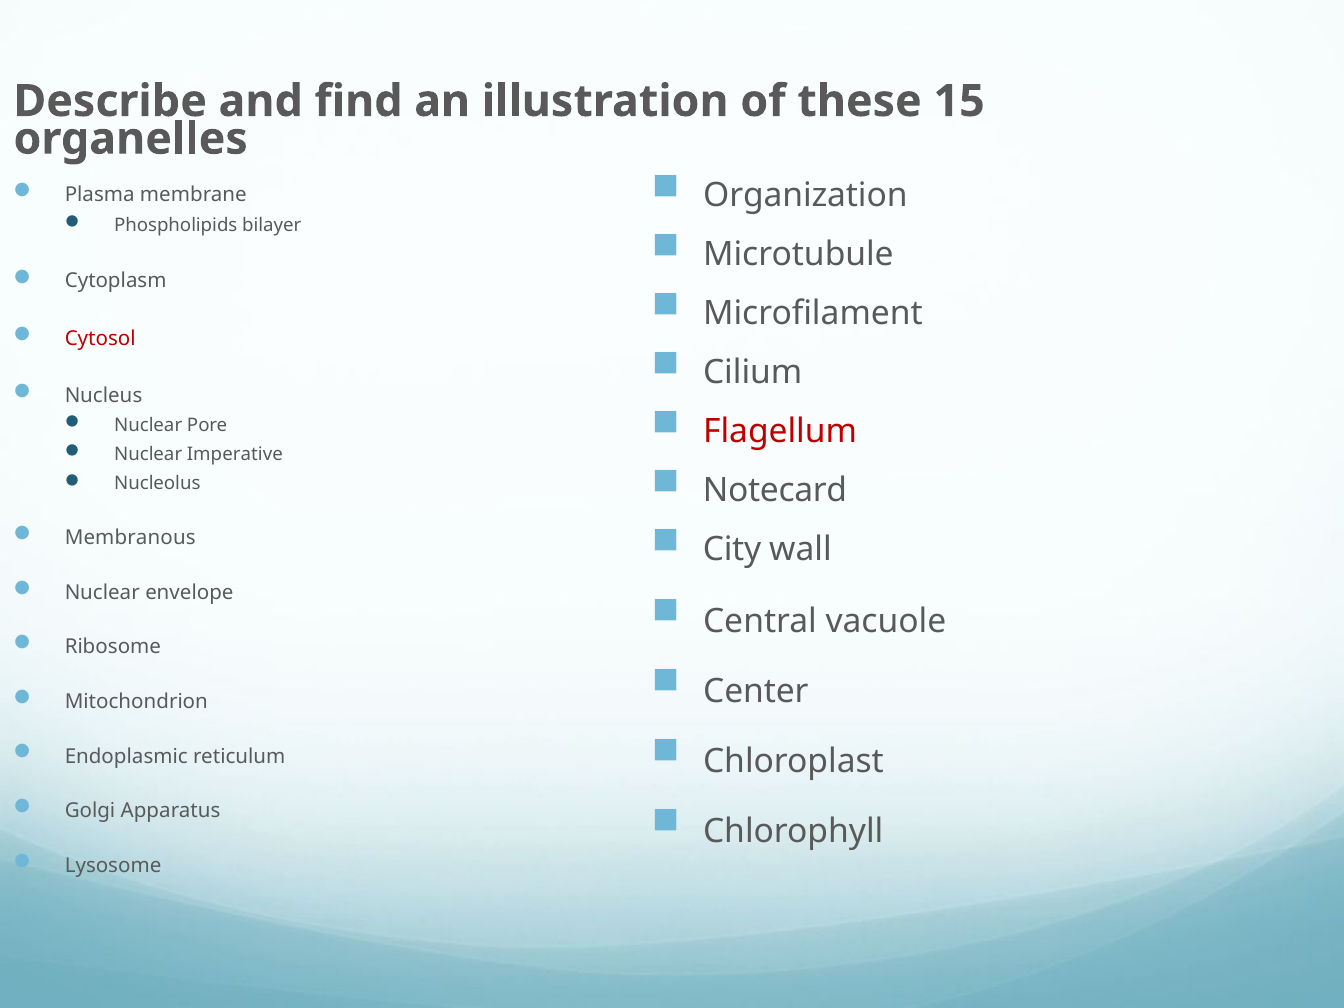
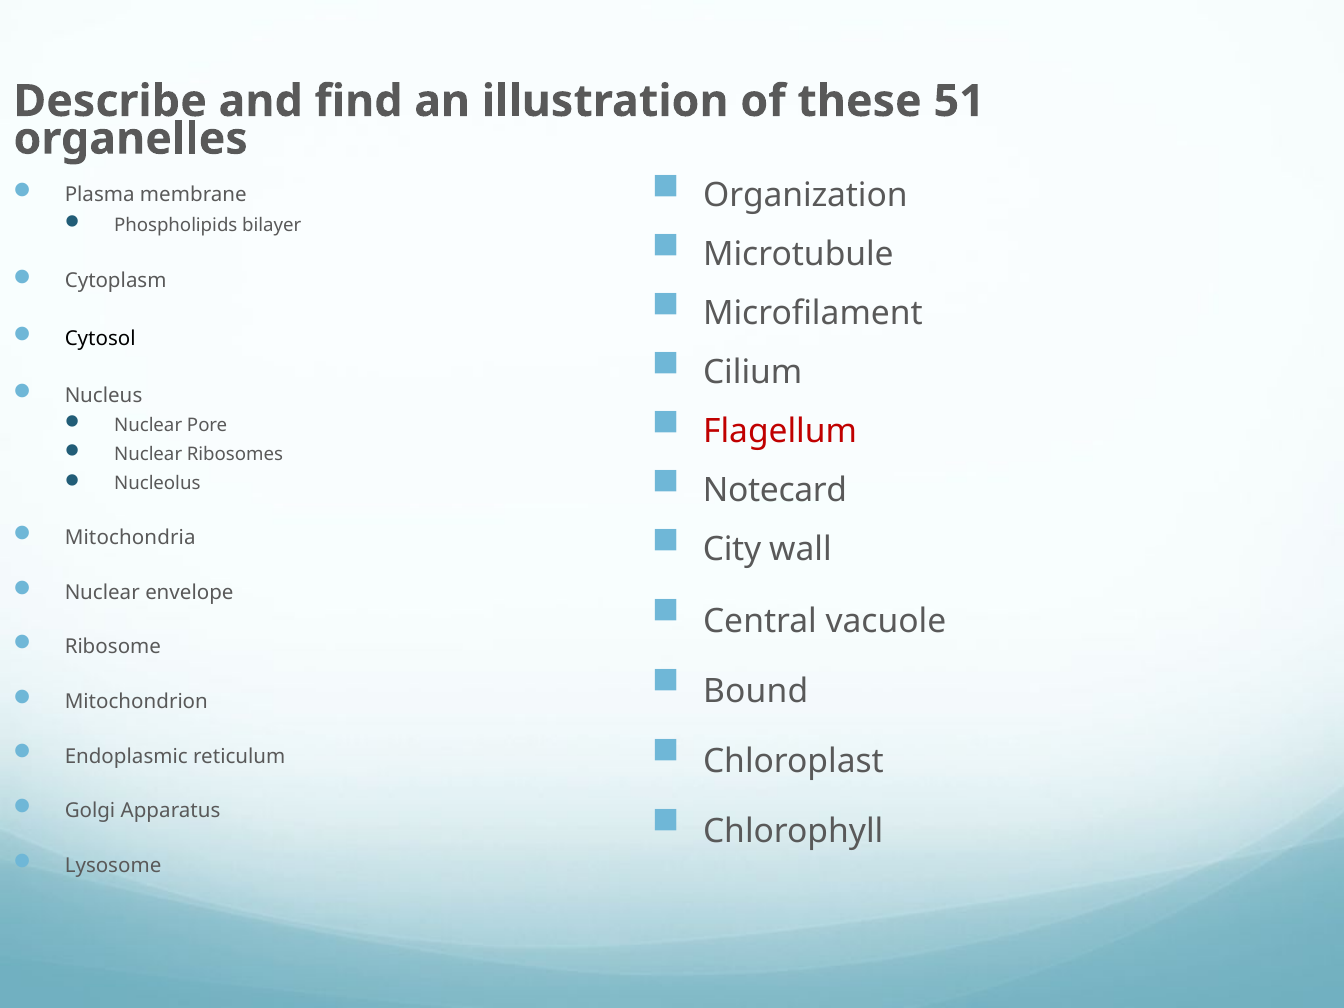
15: 15 -> 51
Cytosol colour: red -> black
Imperative: Imperative -> Ribosomes
Membranous: Membranous -> Mitochondria
Center: Center -> Bound
